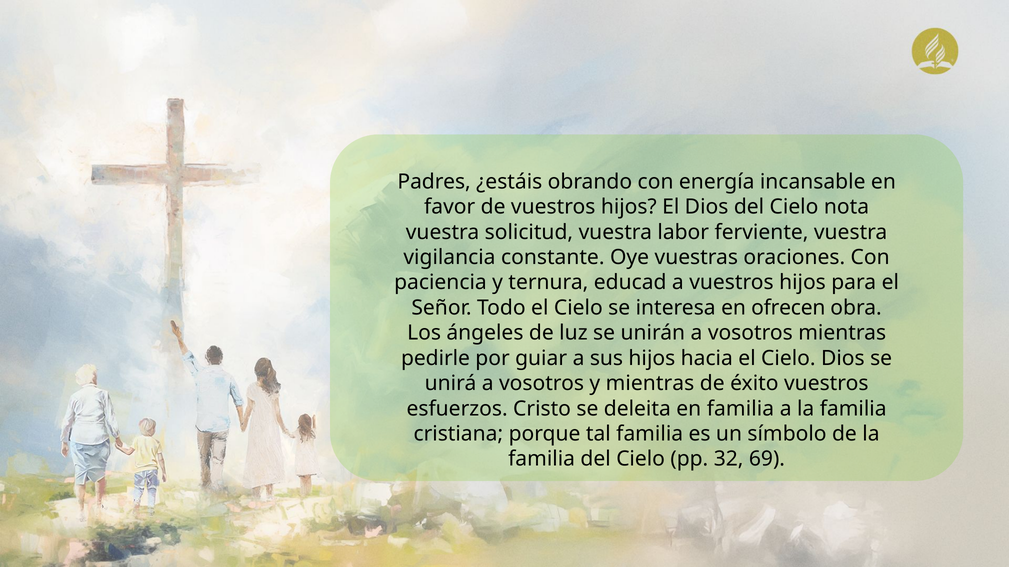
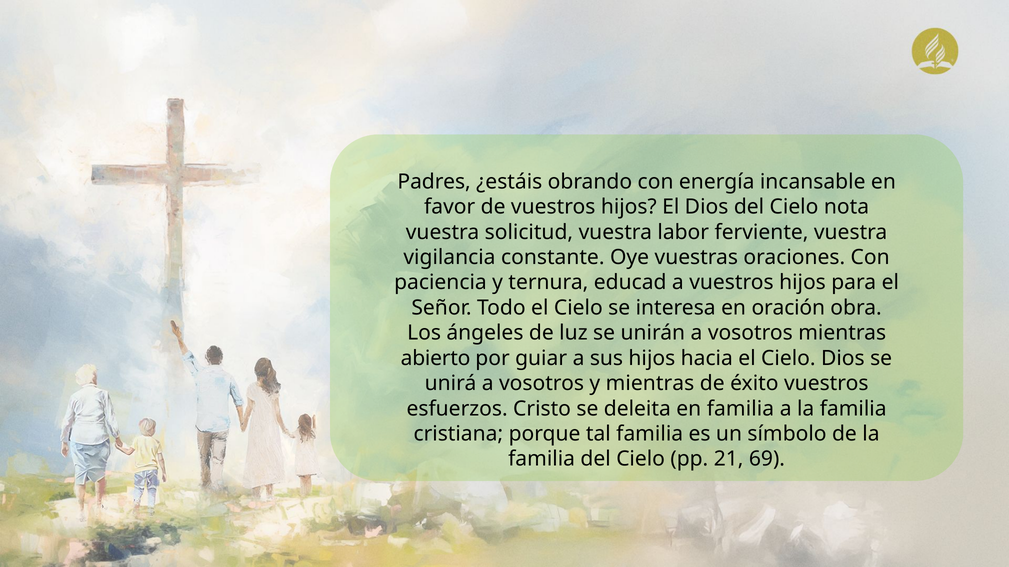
ofrecen: ofrecen -> oración
pedirle: pedirle -> abierto
32: 32 -> 21
